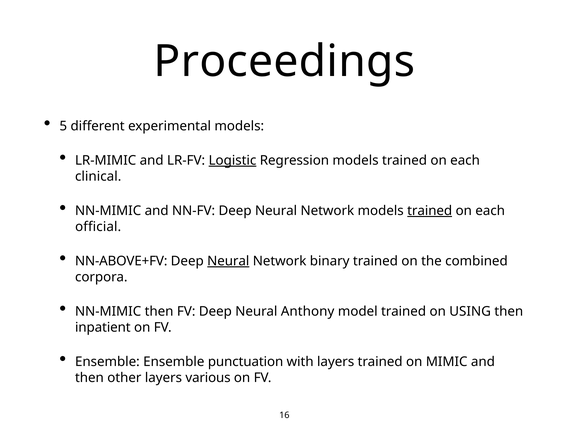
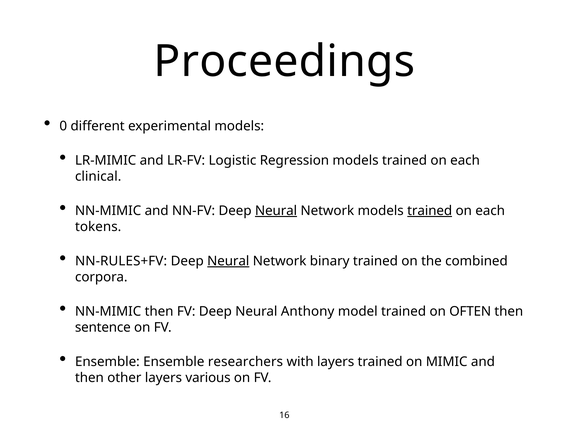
5: 5 -> 0
Logistic underline: present -> none
Neural at (276, 211) underline: none -> present
official: official -> tokens
NN-ABOVE+FV: NN-ABOVE+FV -> NN-RULES+FV
USING: USING -> OFTEN
inpatient: inpatient -> sentence
punctuation: punctuation -> researchers
